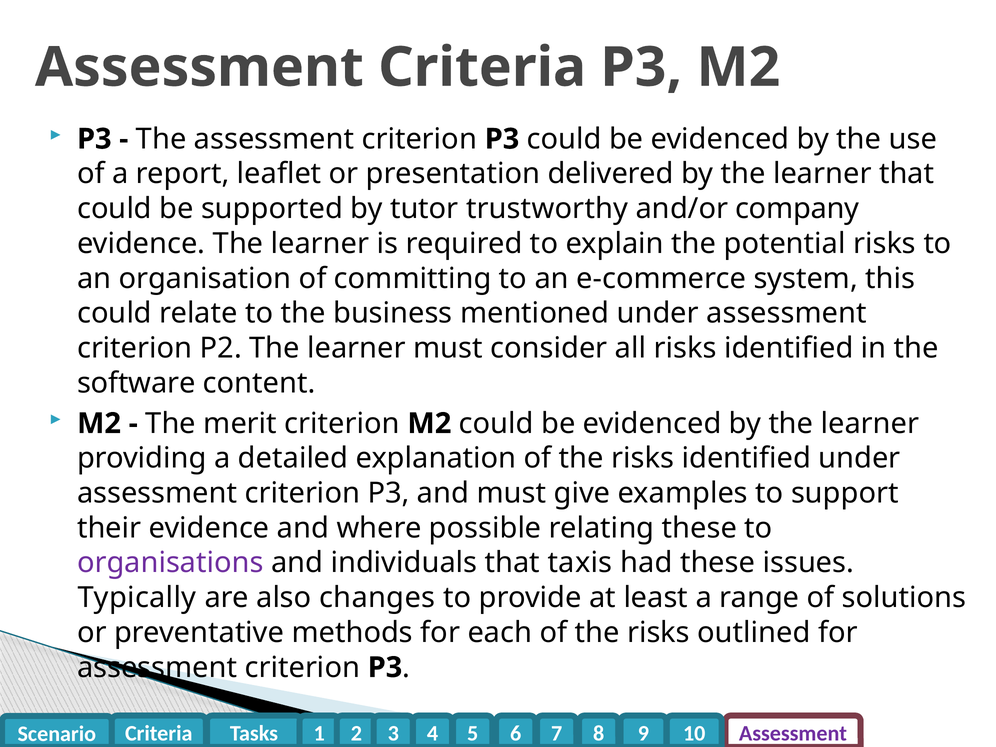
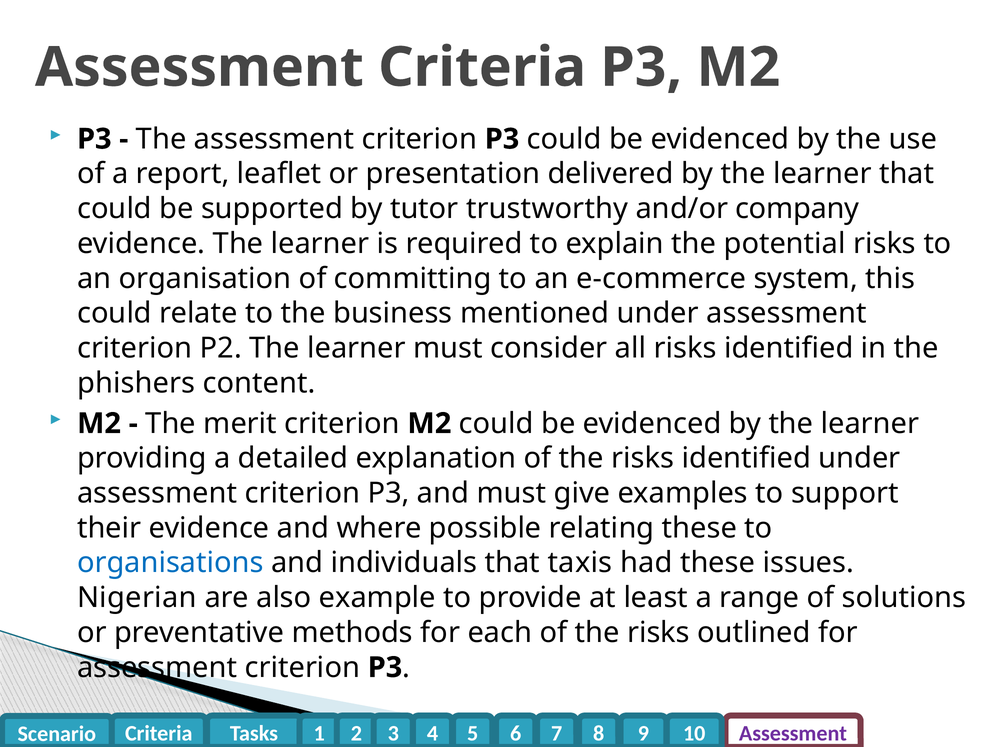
software: software -> phishers
organisations colour: purple -> blue
Typically: Typically -> Nigerian
changes: changes -> example
